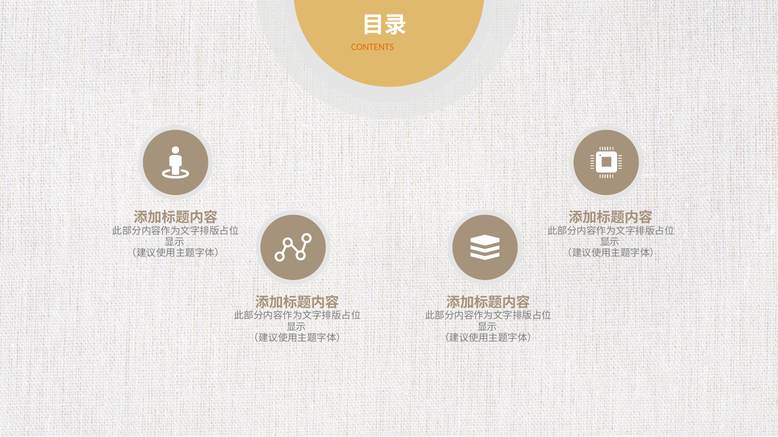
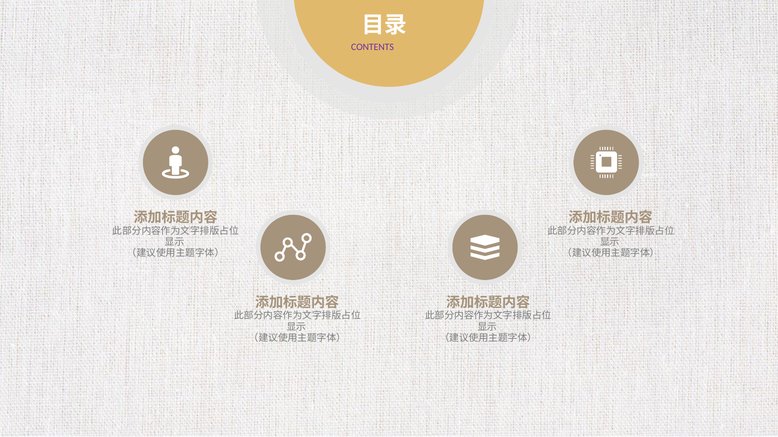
CONTENTS colour: orange -> purple
